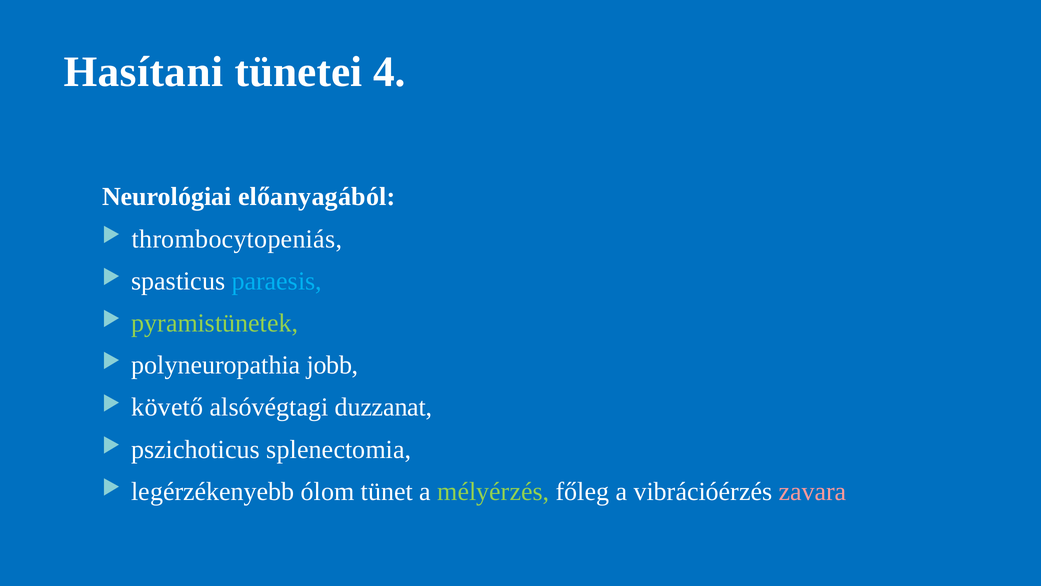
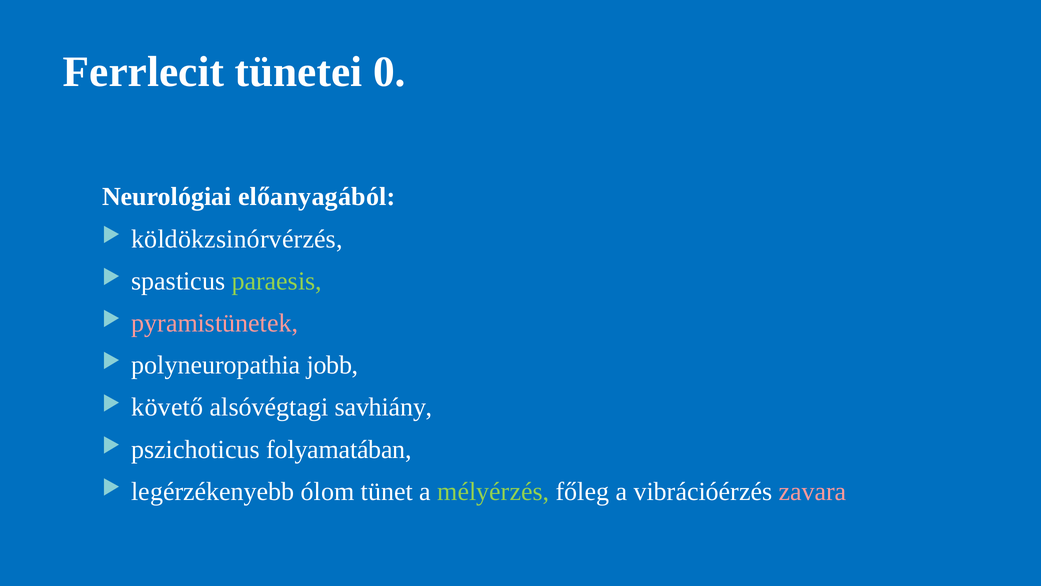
Hasítani: Hasítani -> Ferrlecit
4: 4 -> 0
thrombocytopeniás: thrombocytopeniás -> köldökzsinórvérzés
paraesis colour: light blue -> light green
pyramistünetek colour: light green -> pink
duzzanat: duzzanat -> savhiány
splenectomia: splenectomia -> folyamatában
